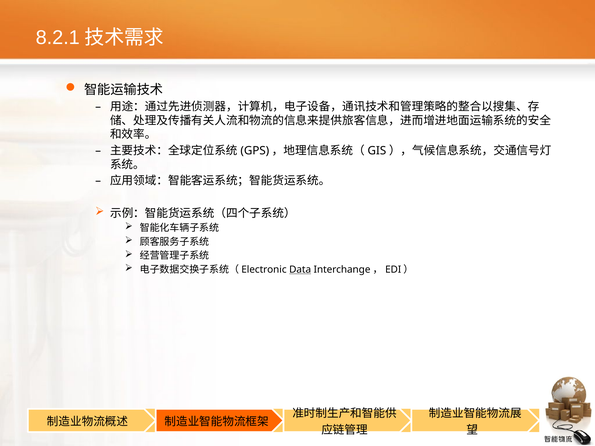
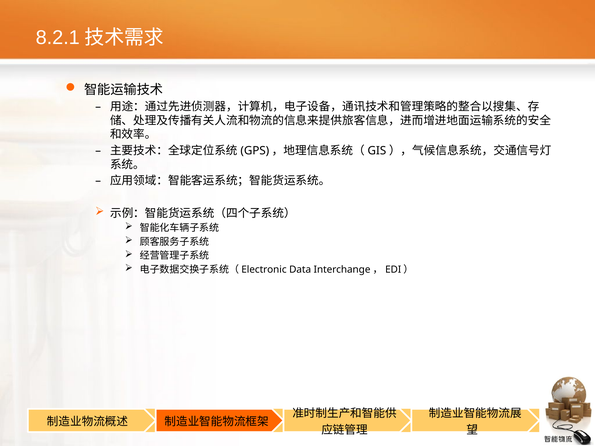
Data underline: present -> none
